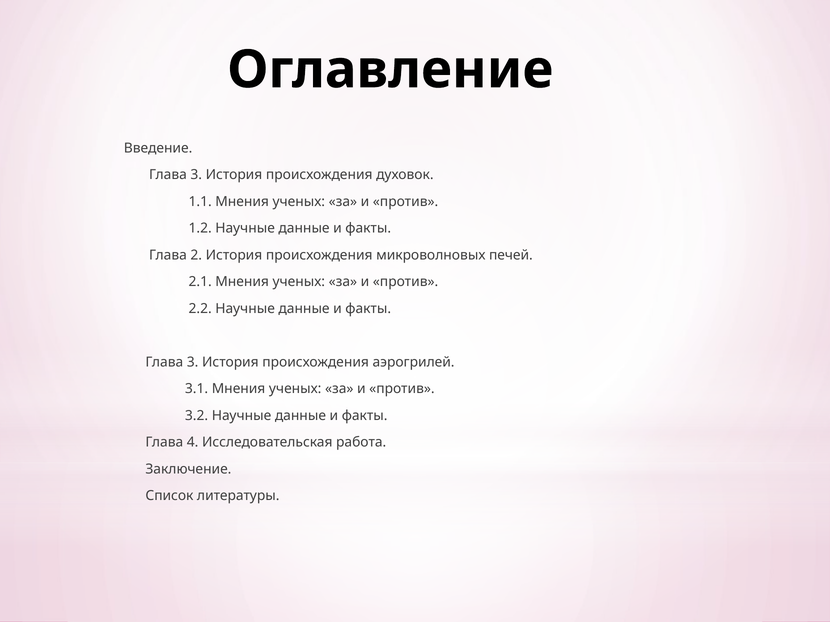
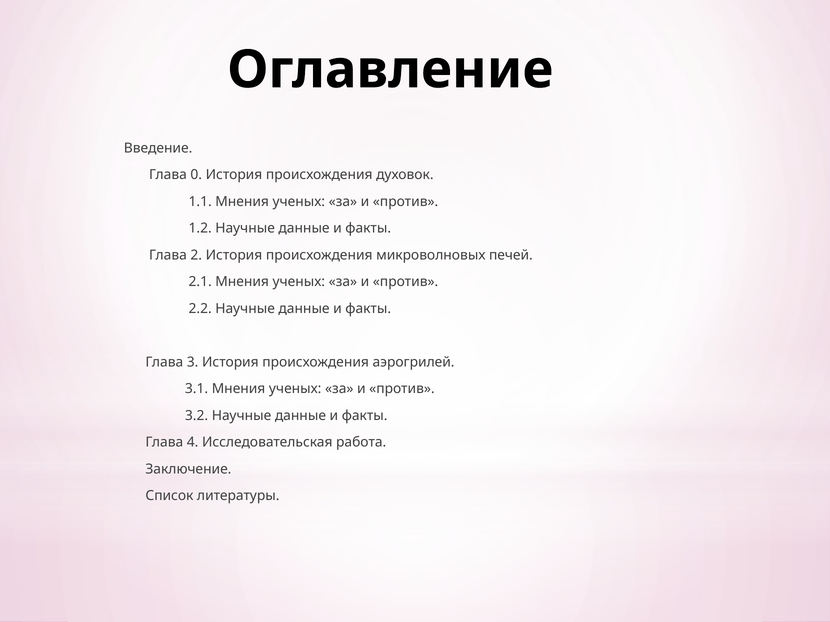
3 at (196, 175): 3 -> 0
